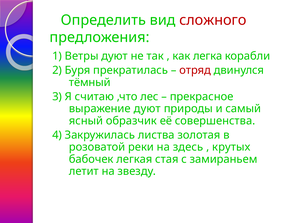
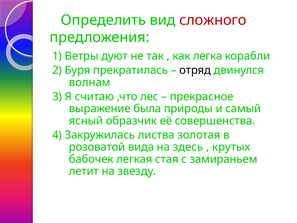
отряд colour: red -> black
тёмный: тёмный -> волнам
выражение дуют: дуют -> была
реки: реки -> вида
